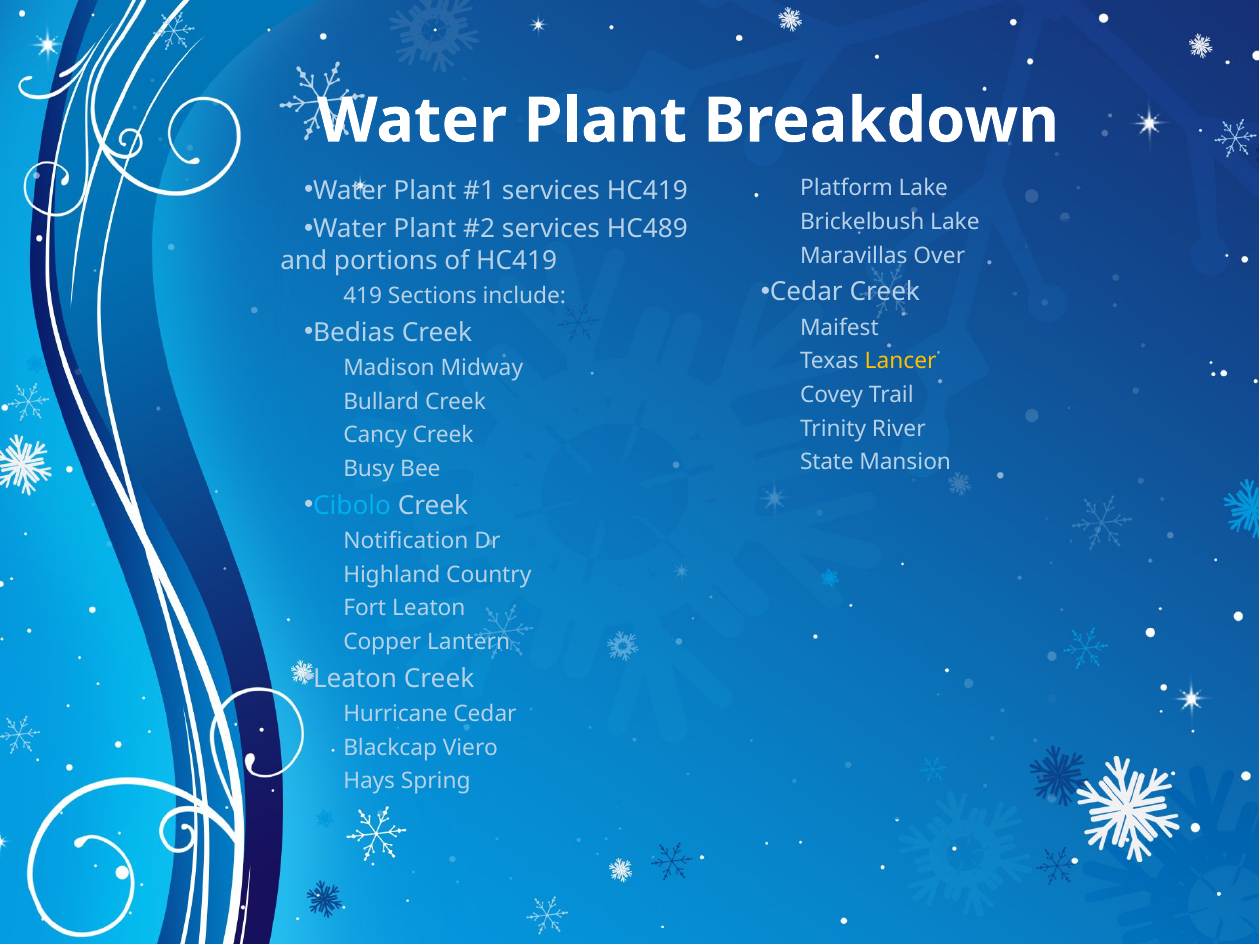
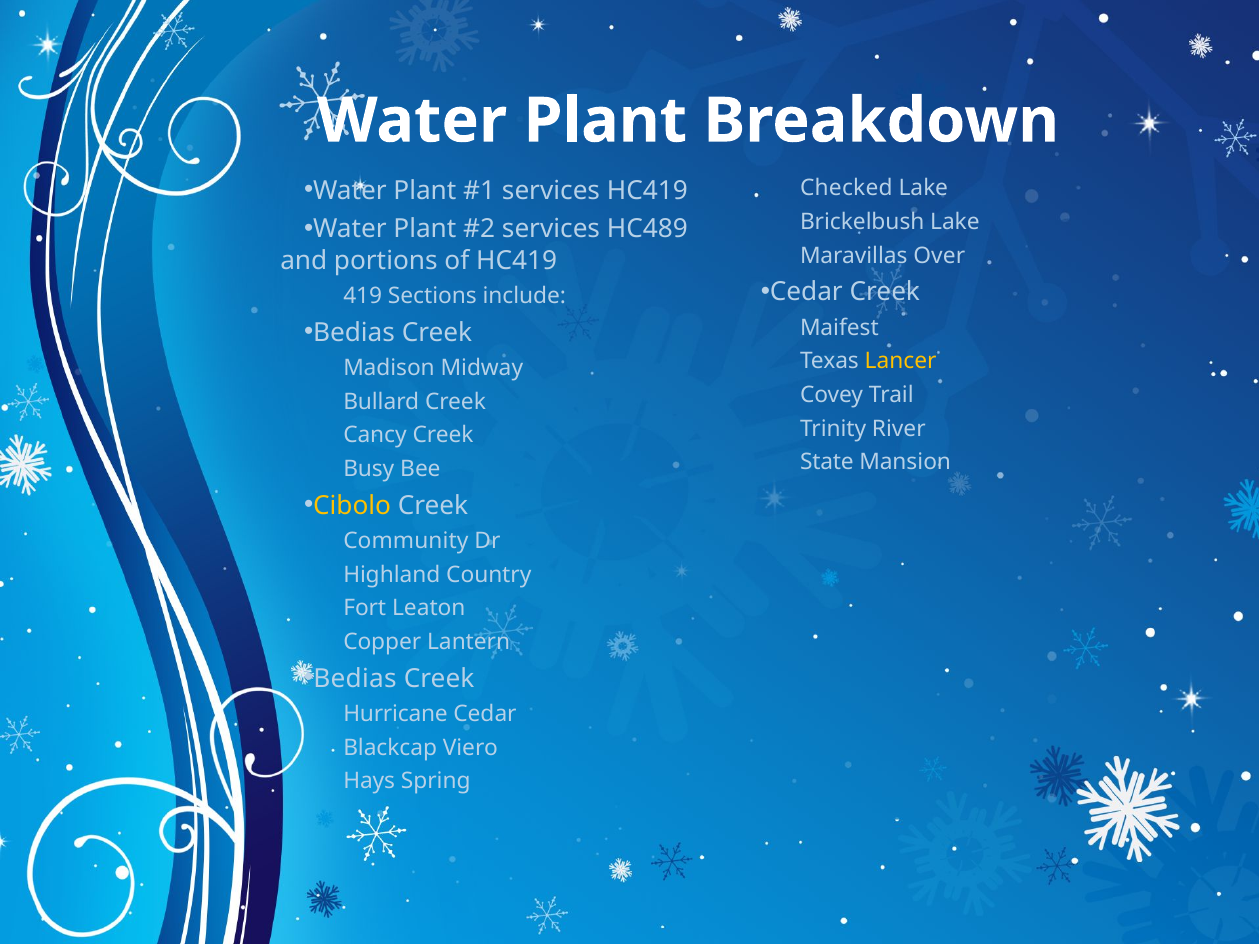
Platform: Platform -> Checked
Cibolo colour: light blue -> yellow
Notification: Notification -> Community
Leaton at (355, 679): Leaton -> Bedias
